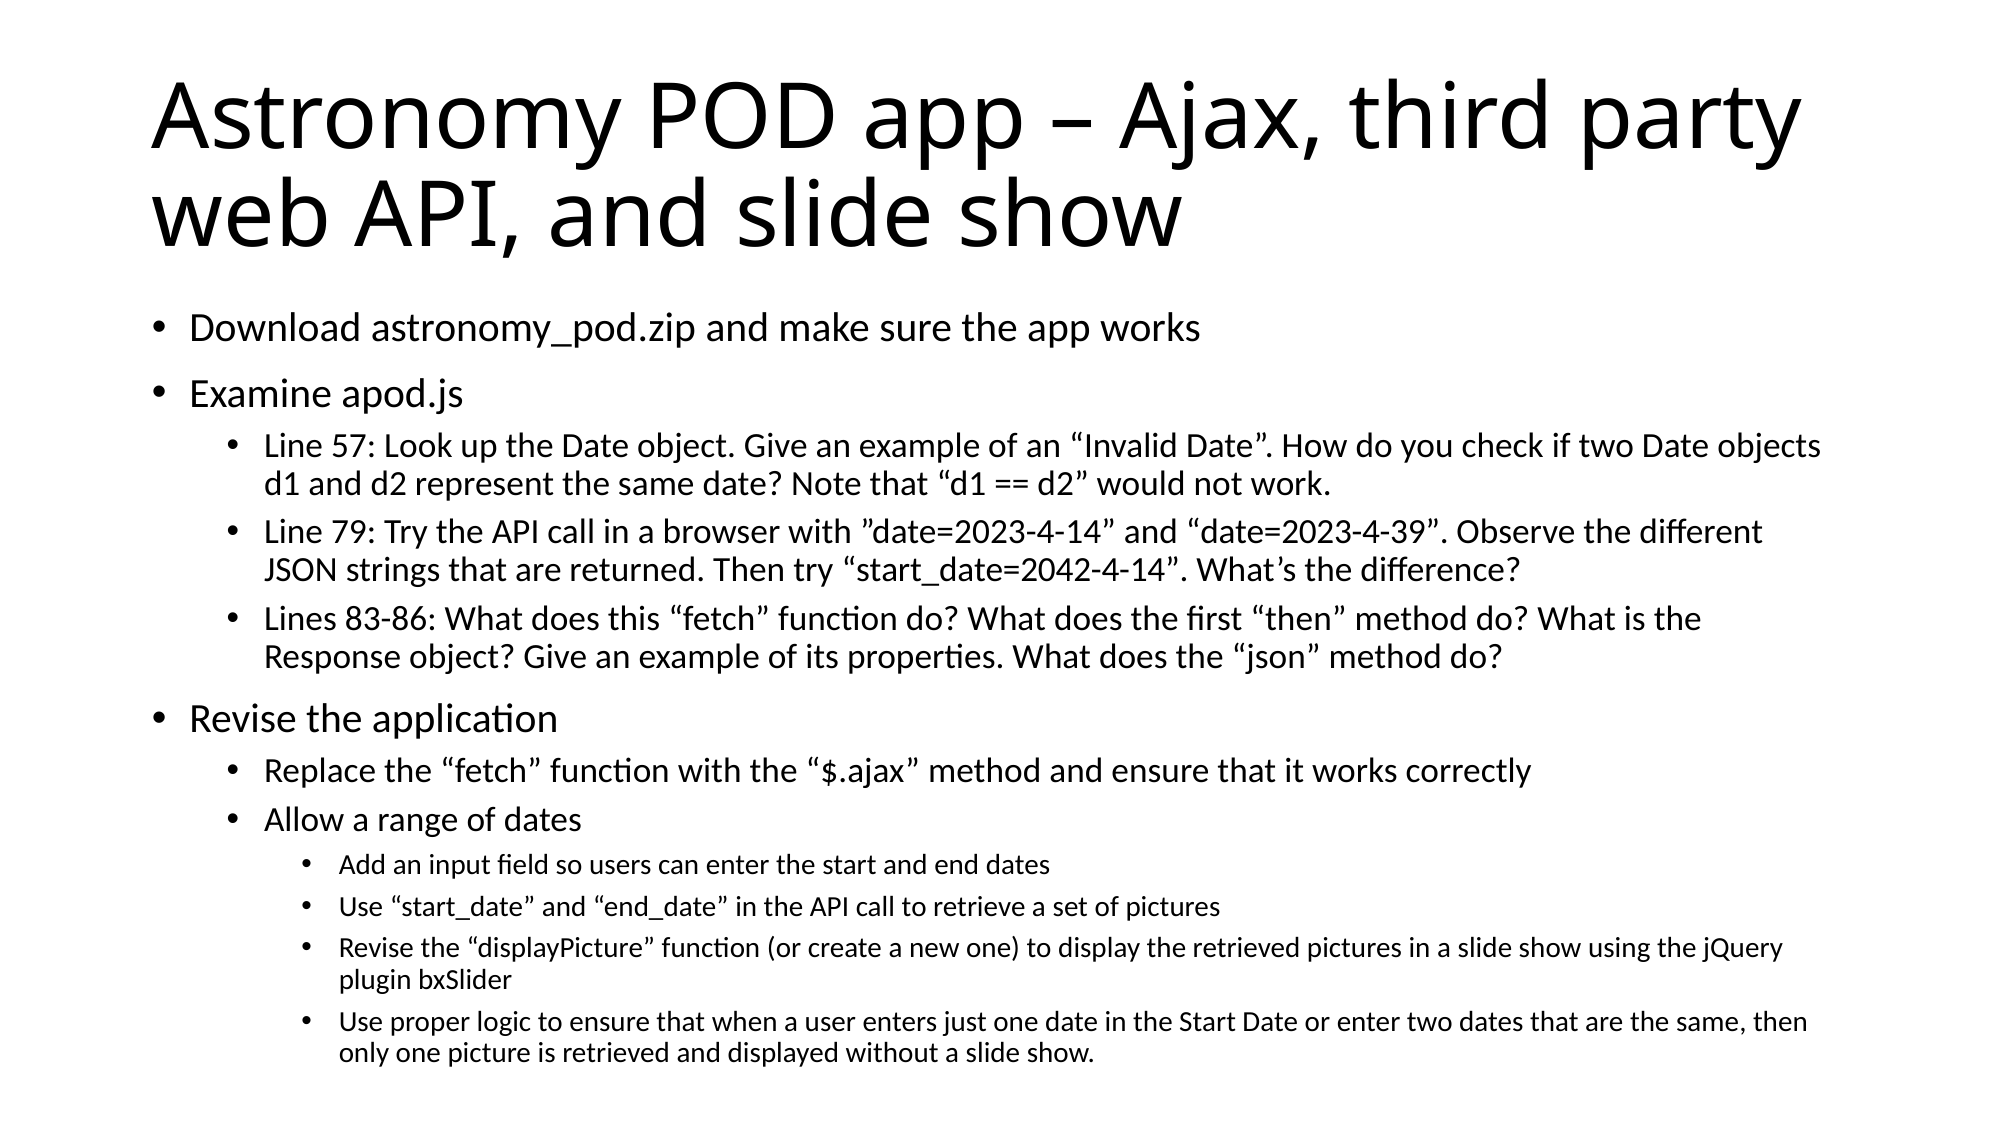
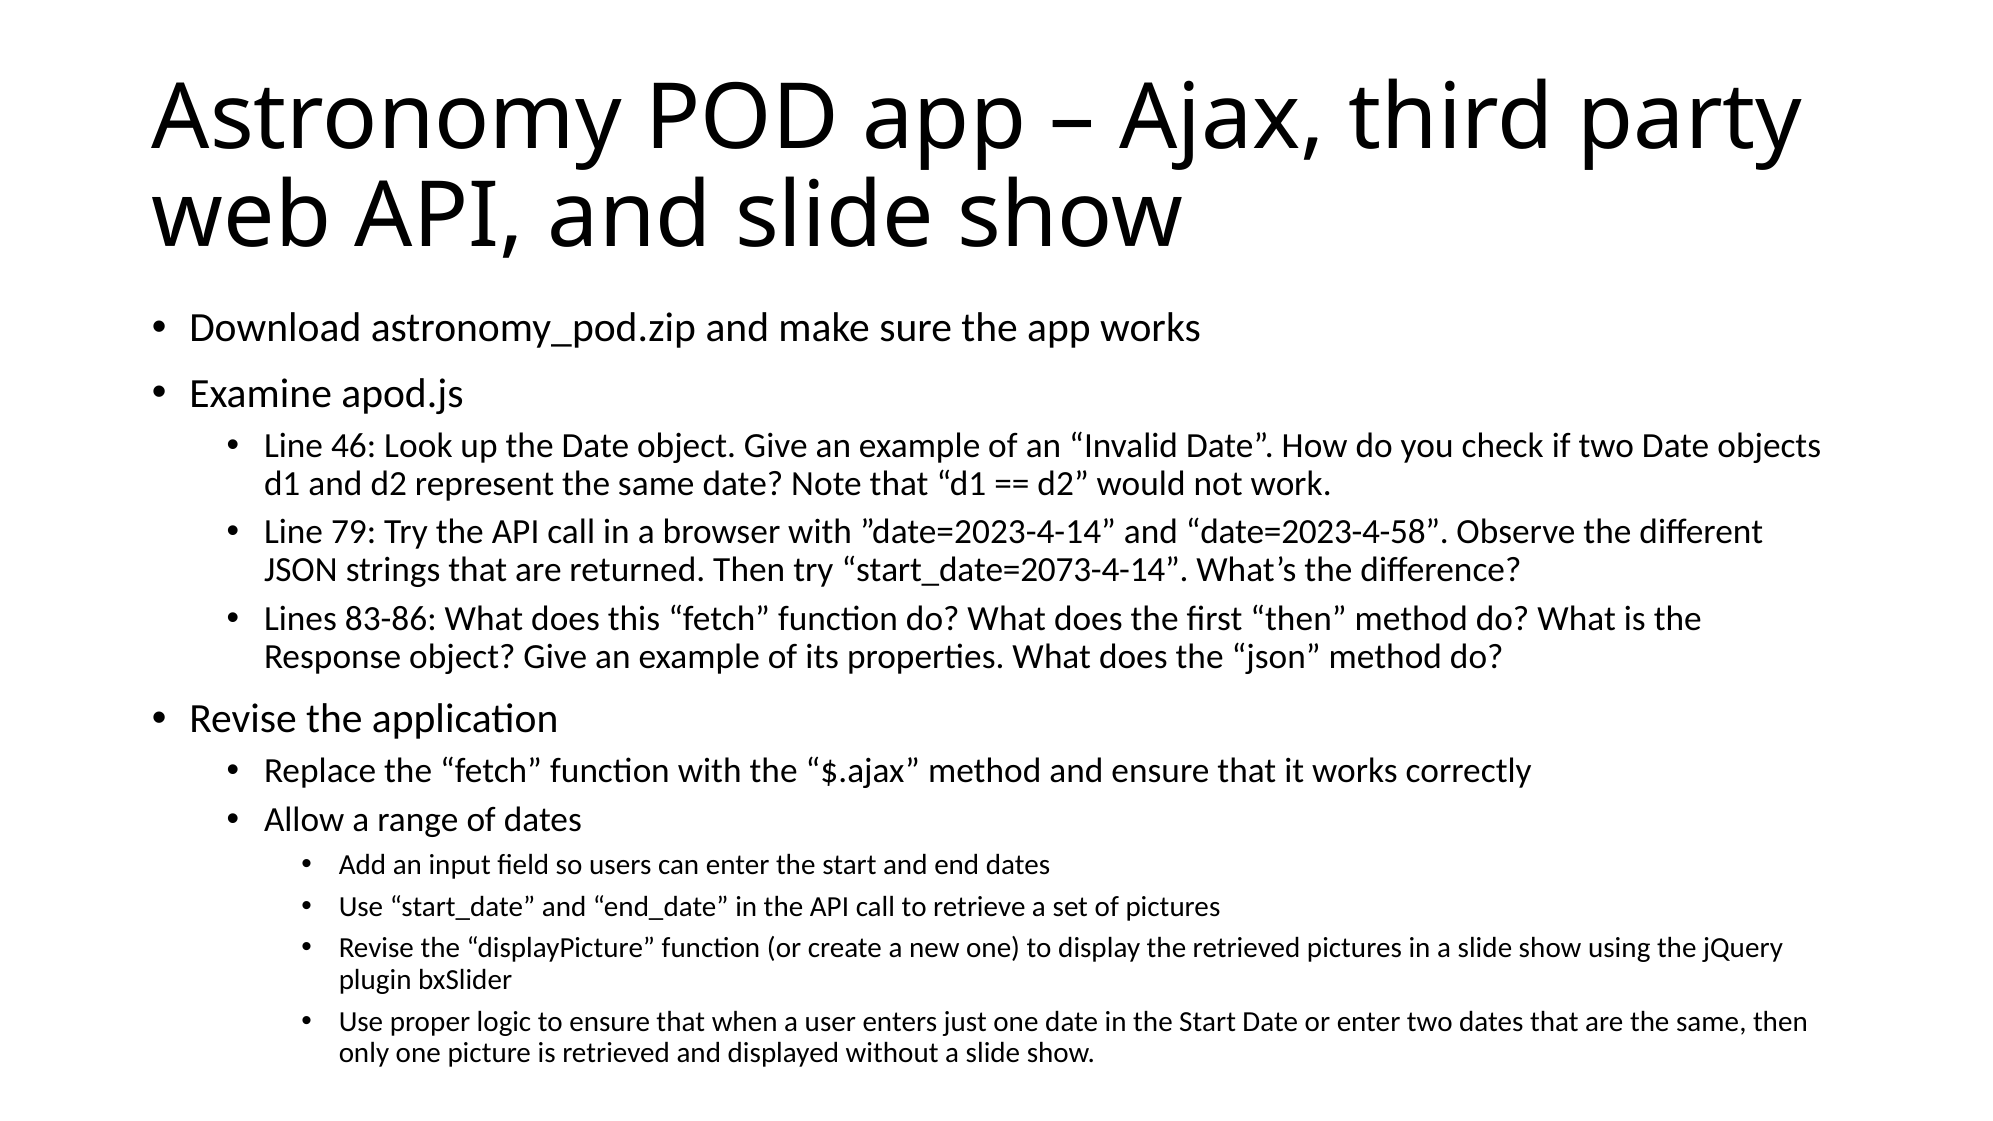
57: 57 -> 46
date=2023-4-39: date=2023-4-39 -> date=2023-4-58
start_date=2042-4-14: start_date=2042-4-14 -> start_date=2073-4-14
